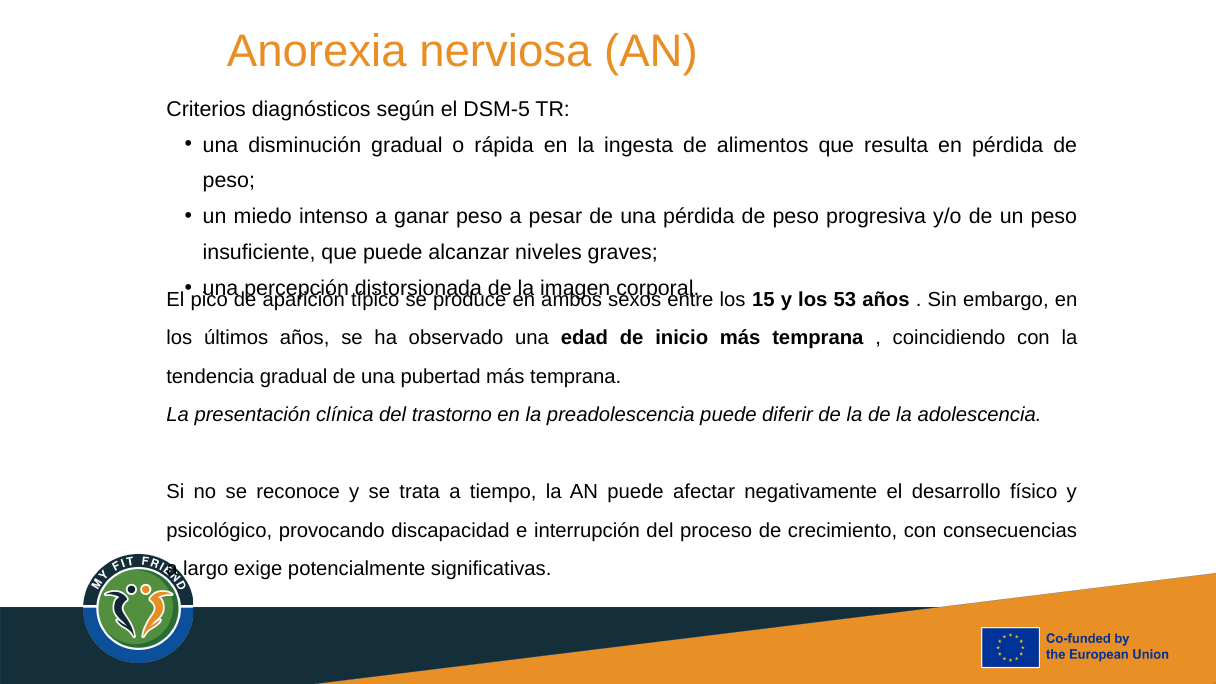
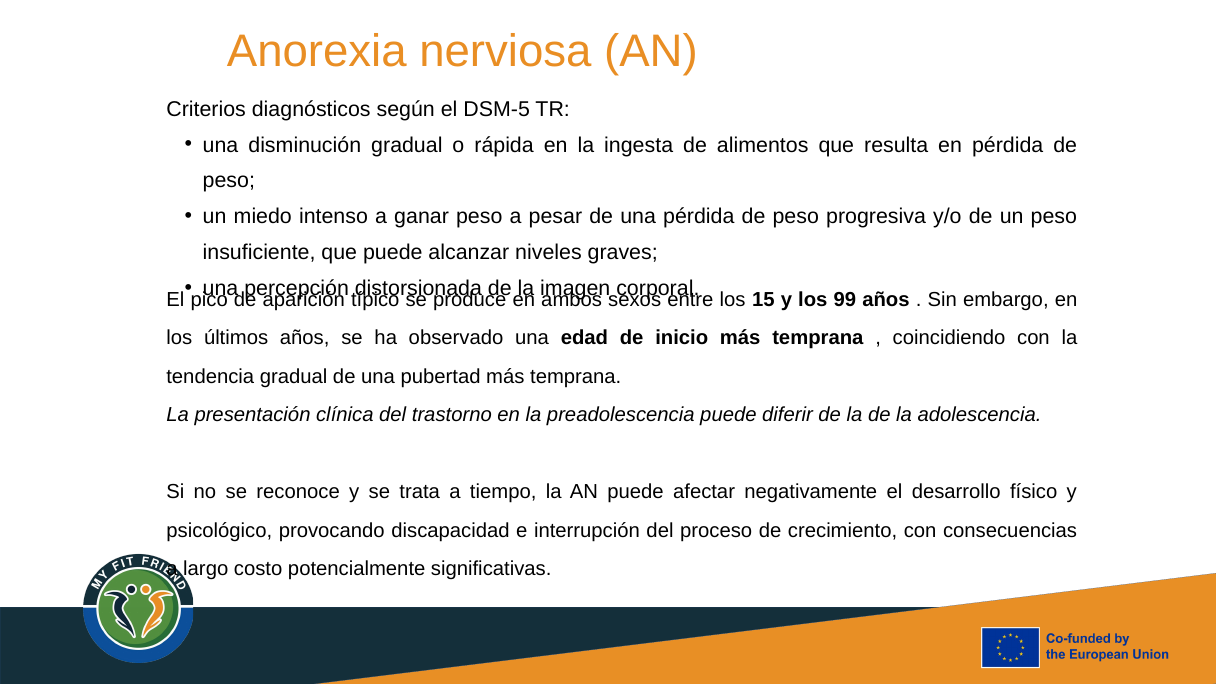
53: 53 -> 99
exige: exige -> costo
